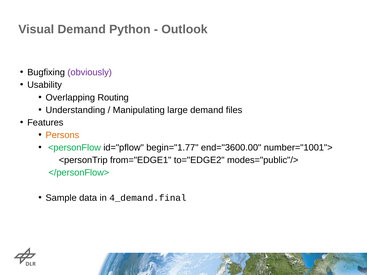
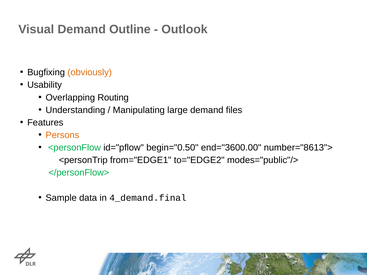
Python: Python -> Outline
obviously colour: purple -> orange
begin="1.77: begin="1.77 -> begin="0.50
number="1001">: number="1001"> -> number="8613">
